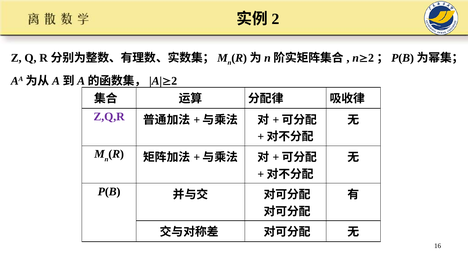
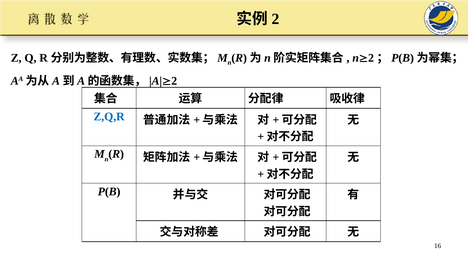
Z,Q,R colour: purple -> blue
